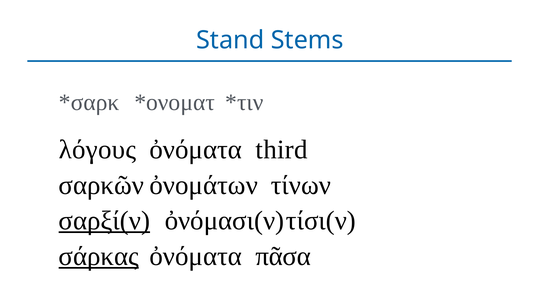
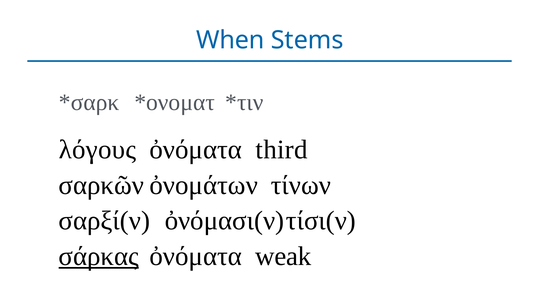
Stand: Stand -> When
σαρξί(ν underline: present -> none
πᾶσα: πᾶσα -> weak
